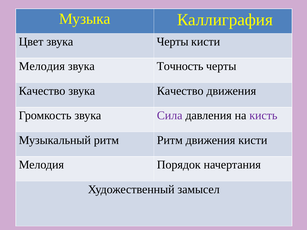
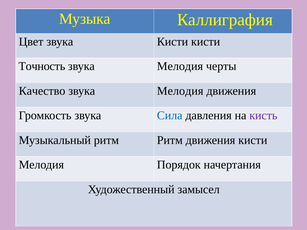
звука Черты: Черты -> Кисти
Мелодия at (42, 66): Мелодия -> Точность
Точность at (180, 66): Точность -> Мелодия
Качество at (180, 91): Качество -> Мелодия
Сила colour: purple -> blue
